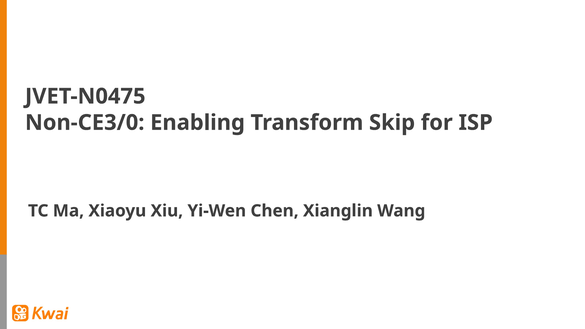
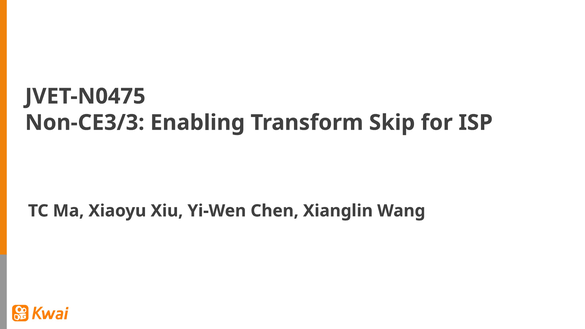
Non-CE3/0: Non-CE3/0 -> Non-CE3/3
